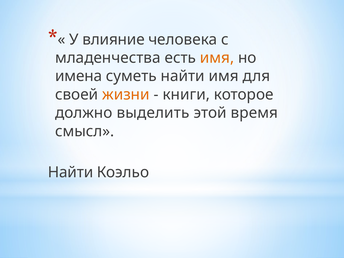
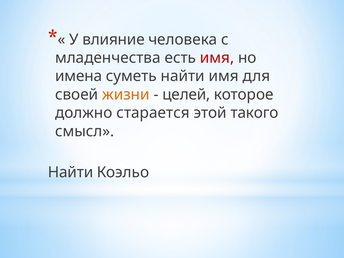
имя at (217, 58) colour: orange -> red
книги: книги -> целей
выделить: выделить -> старается
время: время -> такого
